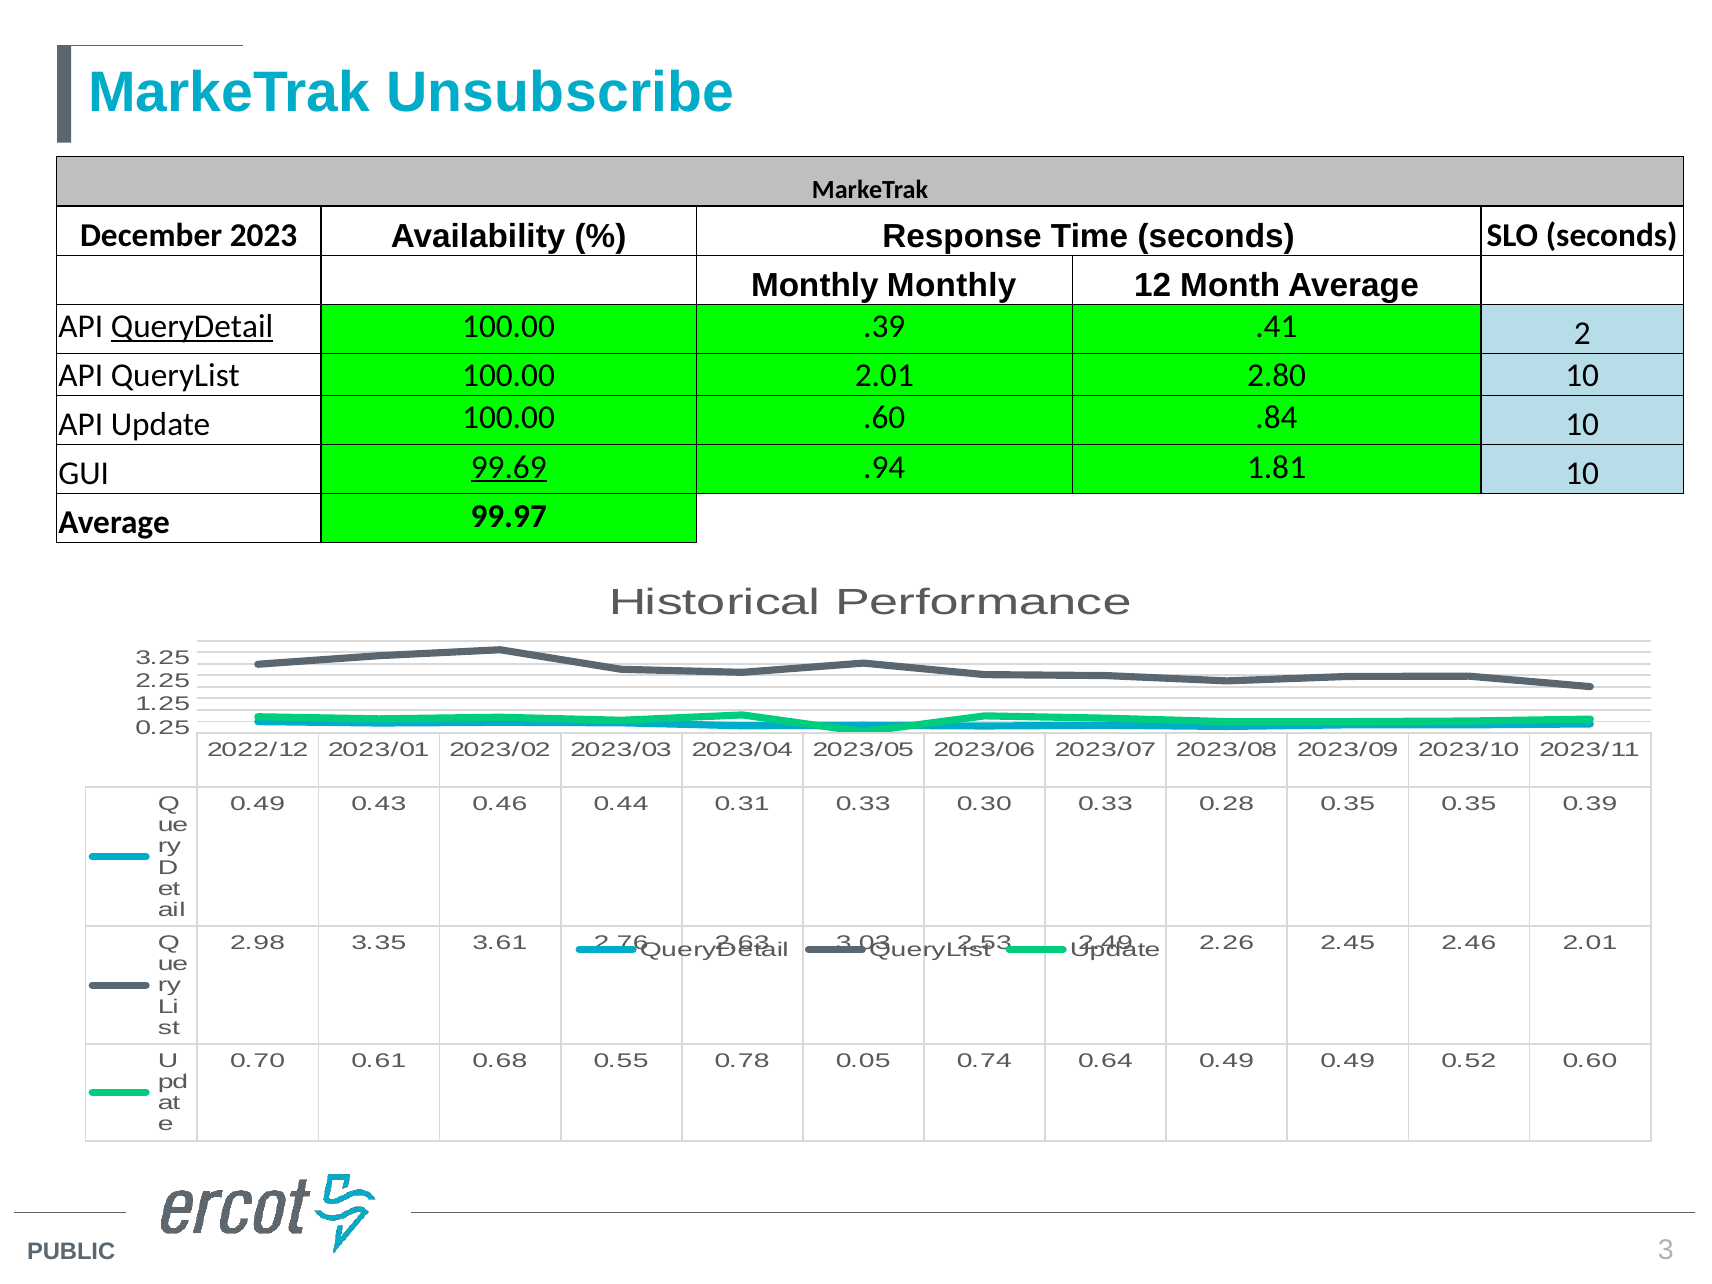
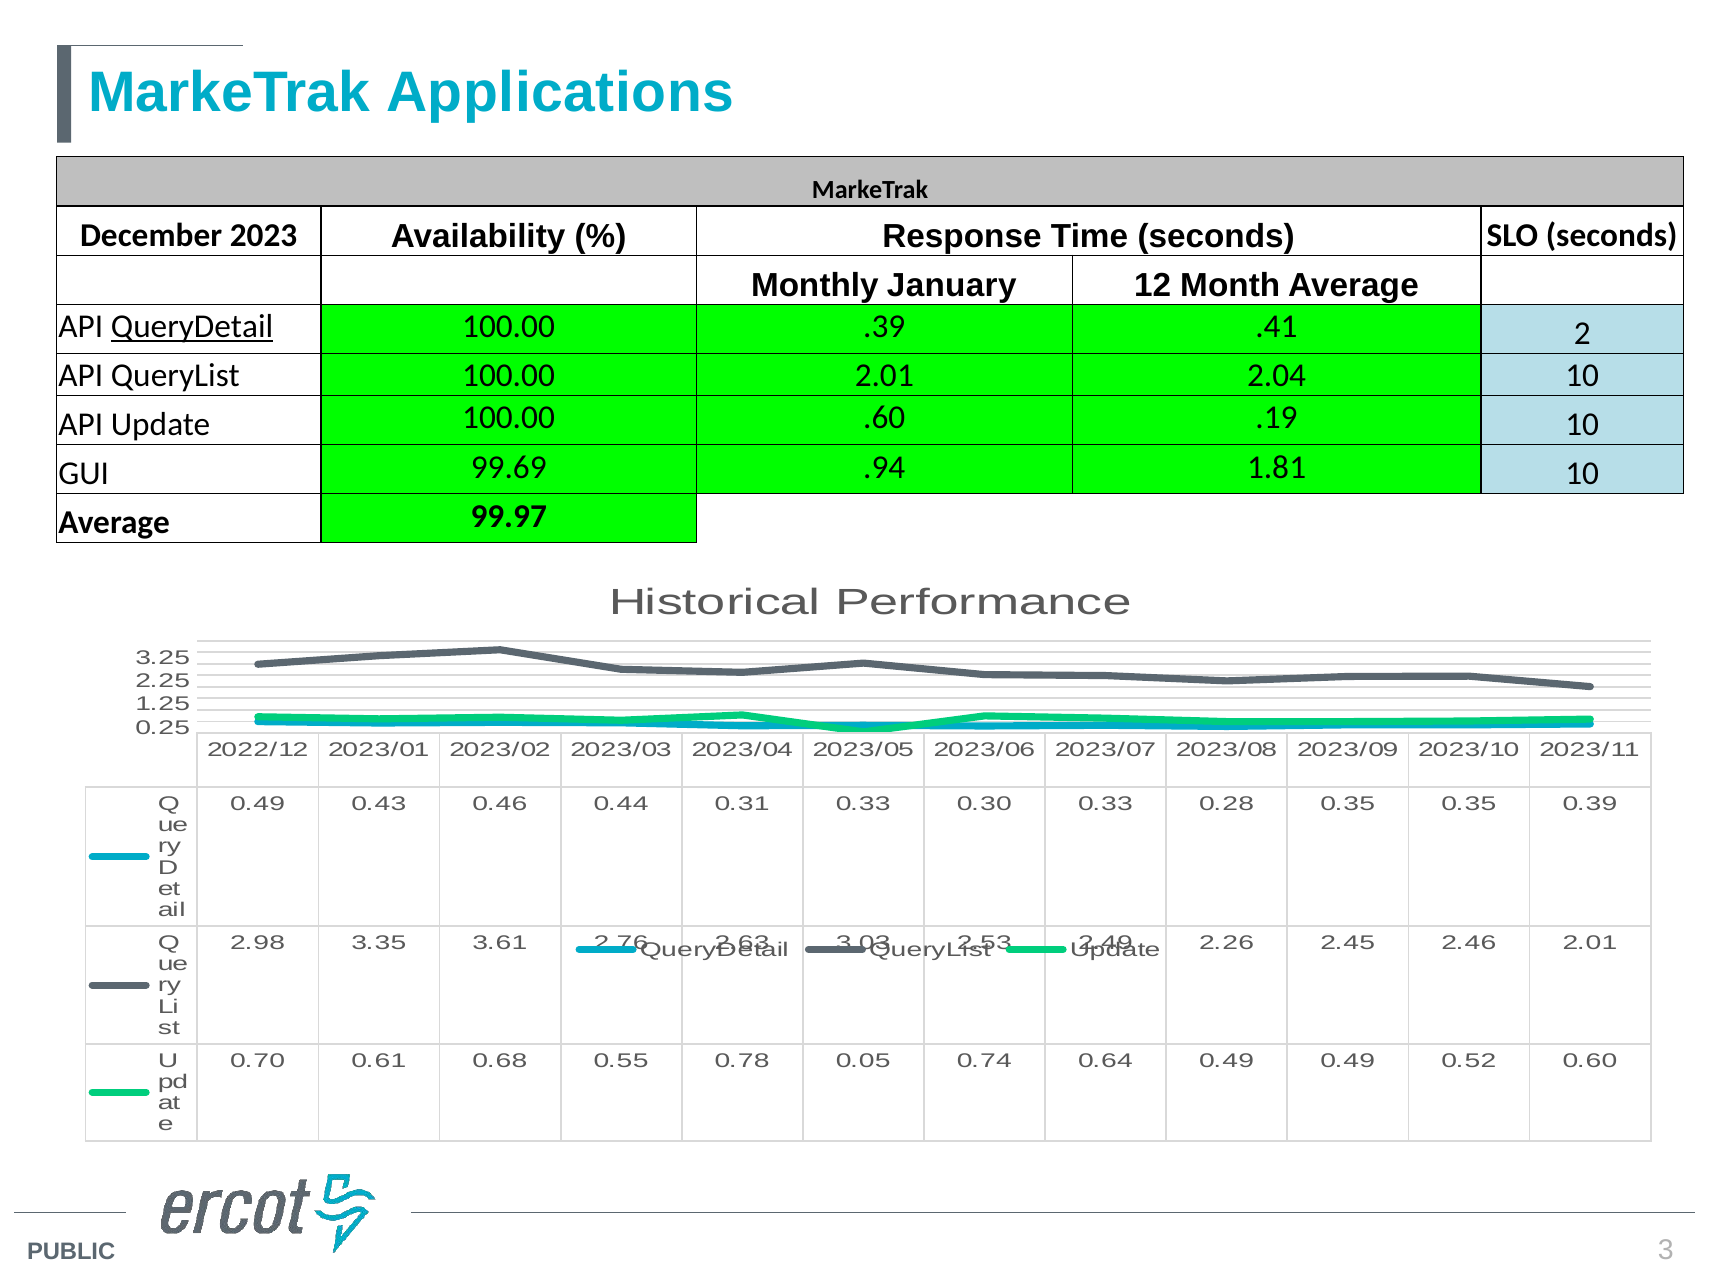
Unsubscribe: Unsubscribe -> Applications
Monthly Monthly: Monthly -> January
2.80: 2.80 -> 2.04
.84: .84 -> .19
99.69 underline: present -> none
